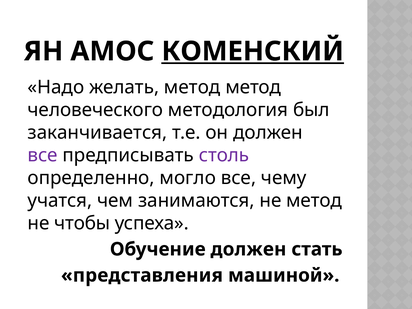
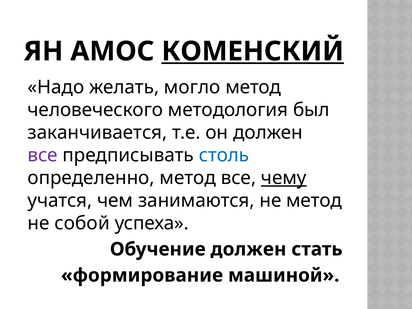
желать метод: метод -> могло
столь colour: purple -> blue
определенно могло: могло -> метод
чему underline: none -> present
чтобы: чтобы -> собой
представления: представления -> формирование
